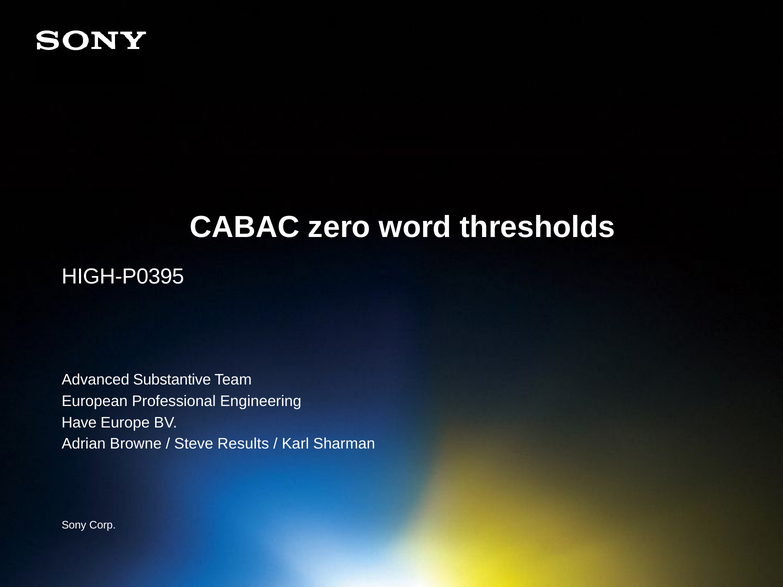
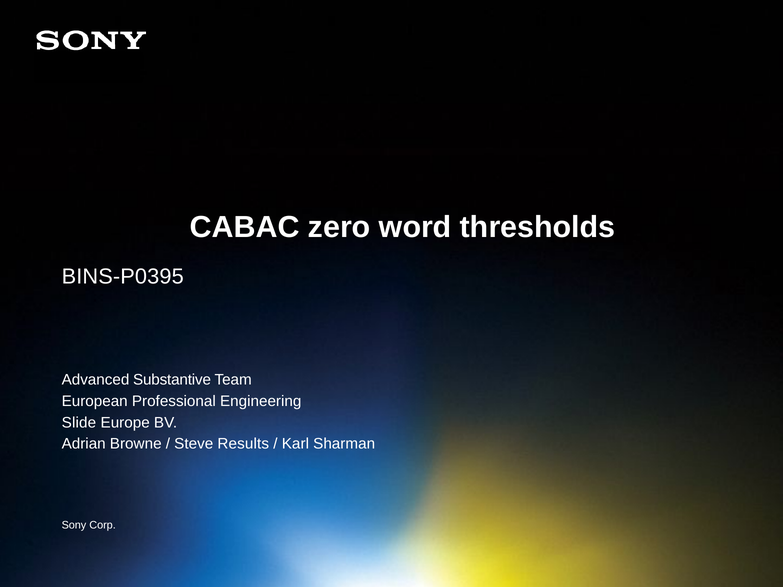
HIGH-P0395: HIGH-P0395 -> BINS-P0395
Have: Have -> Slide
